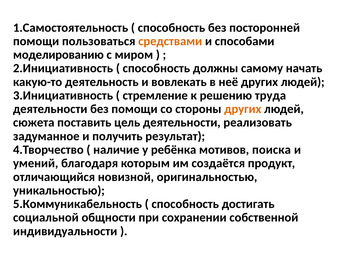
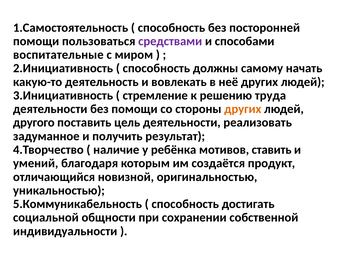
средствами colour: orange -> purple
моделированию: моделированию -> воспитательные
сюжета: сюжета -> другого
поиска: поиска -> ставить
